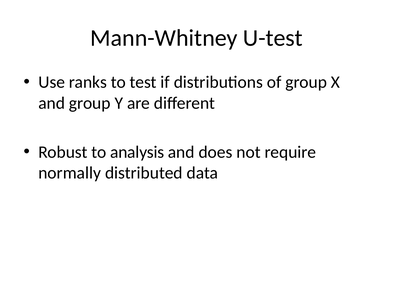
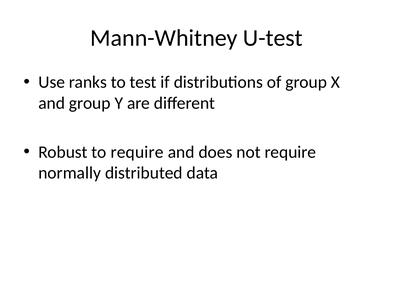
to analysis: analysis -> require
